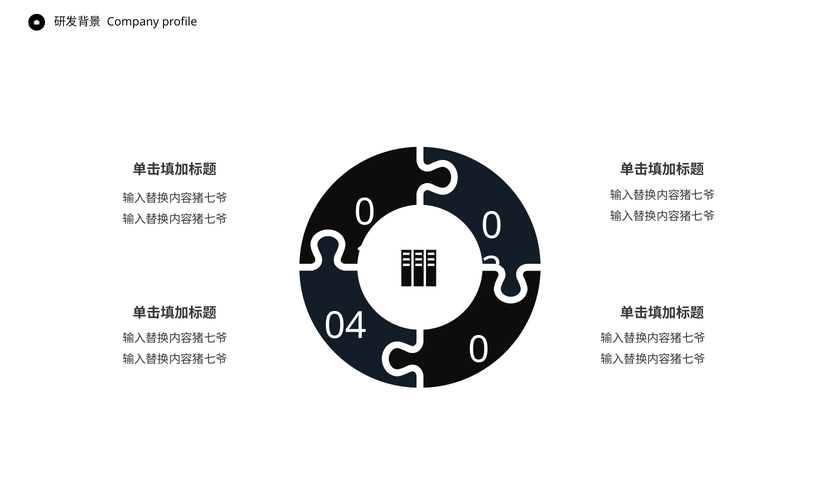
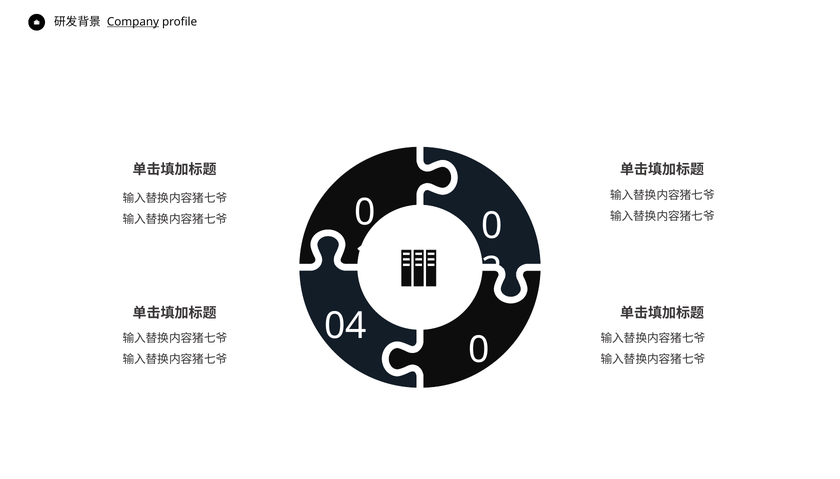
Company underline: none -> present
